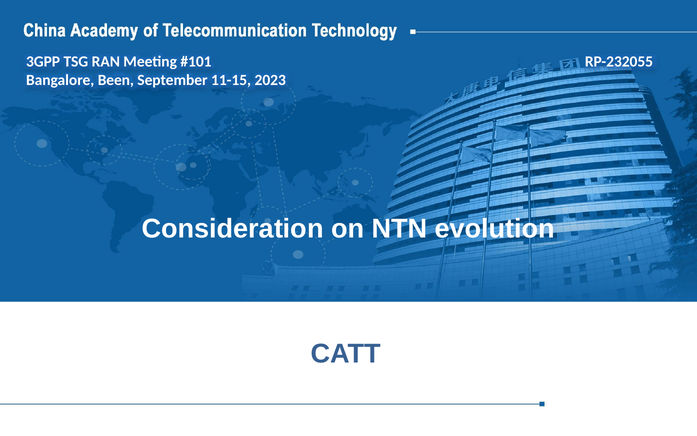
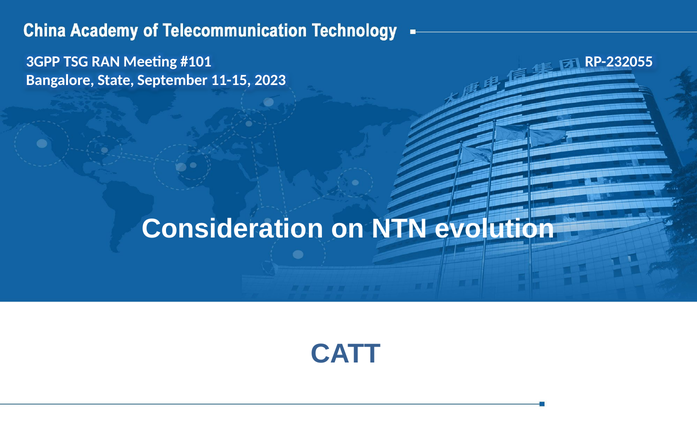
Been: Been -> State
